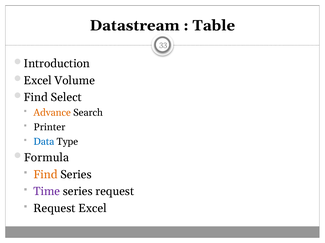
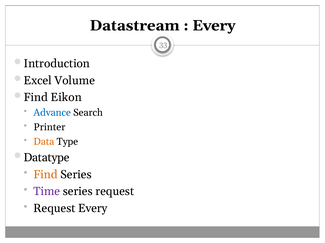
Table at (214, 26): Table -> Every
Select: Select -> Eikon
Advance colour: orange -> blue
Data colour: blue -> orange
Formula: Formula -> Datatype
Request Excel: Excel -> Every
